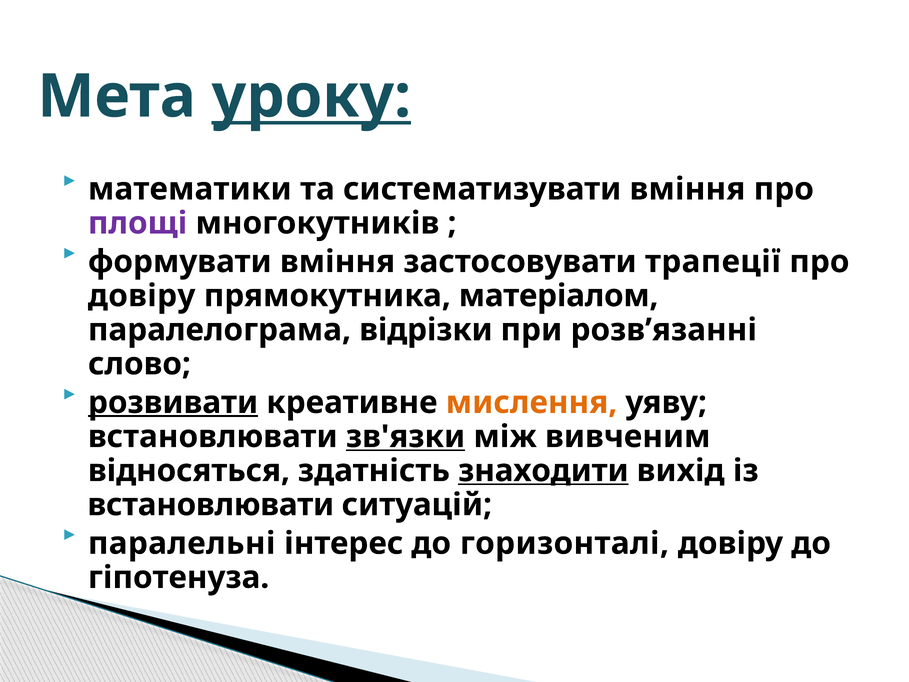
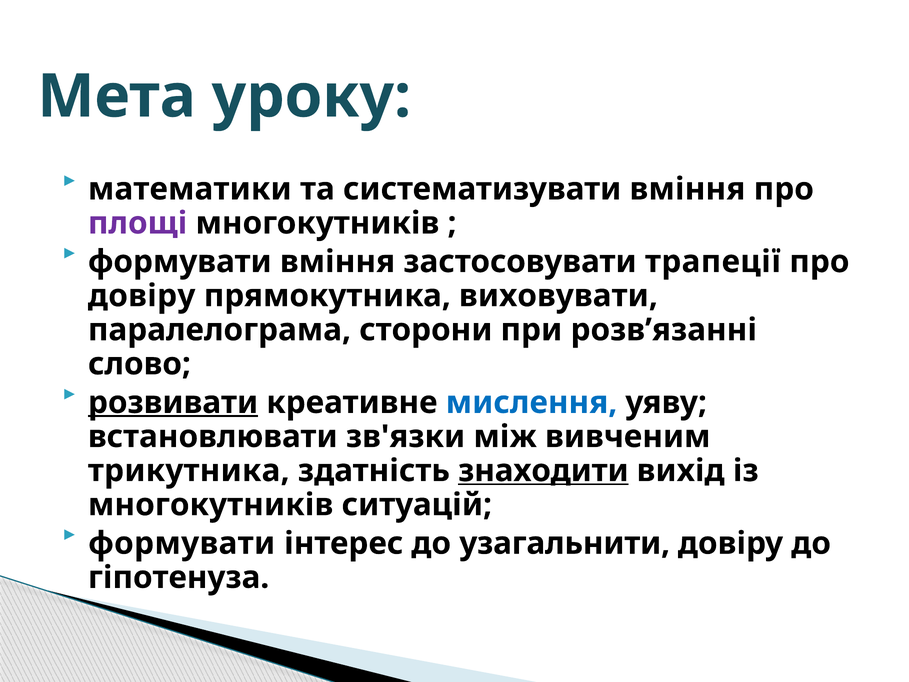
уроку underline: present -> none
матеріалом: матеріалом -> виховувати
відрізки: відрізки -> сторони
мислення colour: orange -> blue
зв'язки underline: present -> none
відносяться: відносяться -> трикутника
встановлювати at (211, 505): встановлювати -> многокутників
паралельні at (182, 543): паралельні -> формувати
горизонталі: горизонталі -> узагальнити
